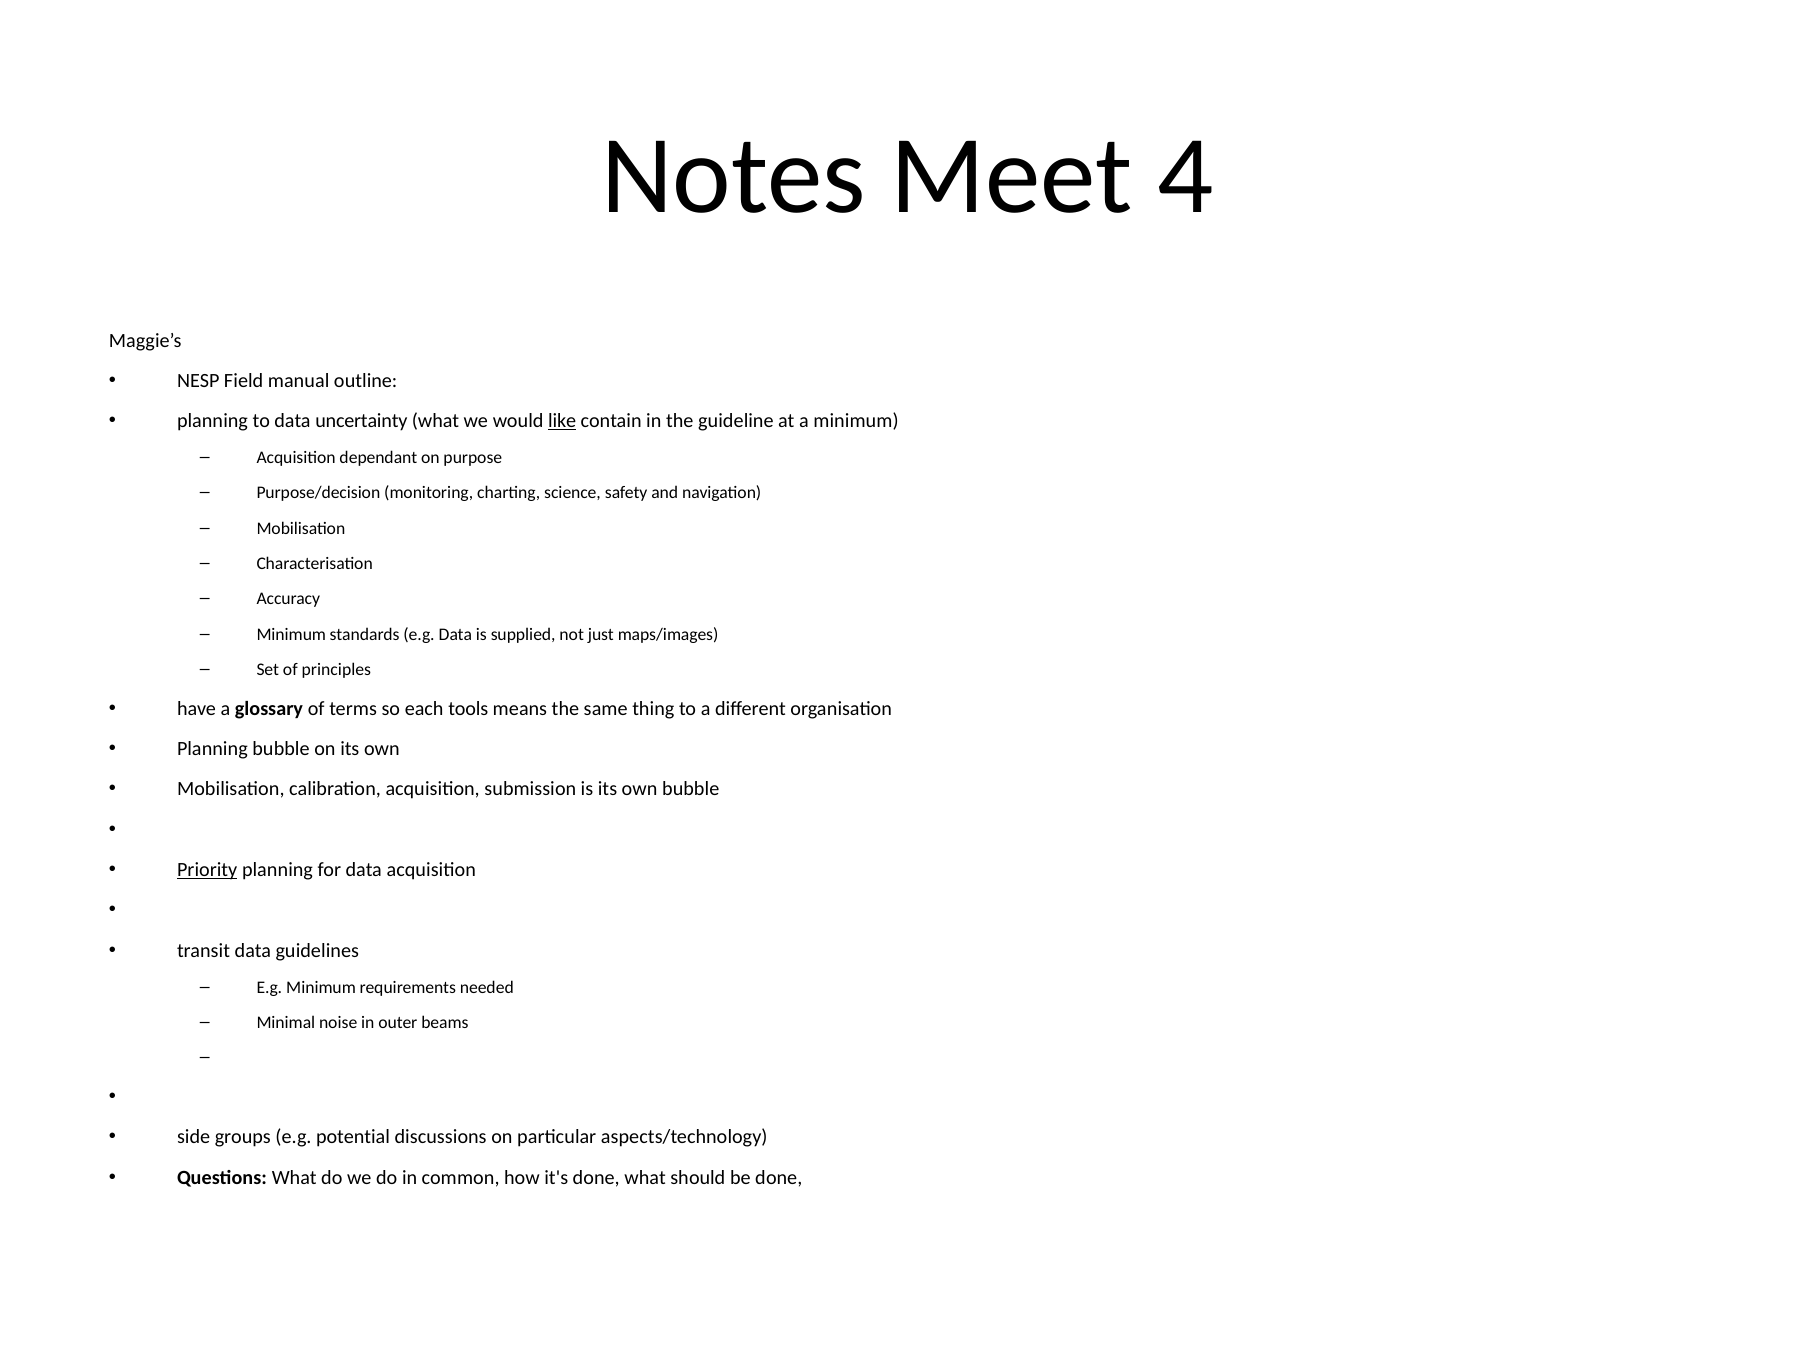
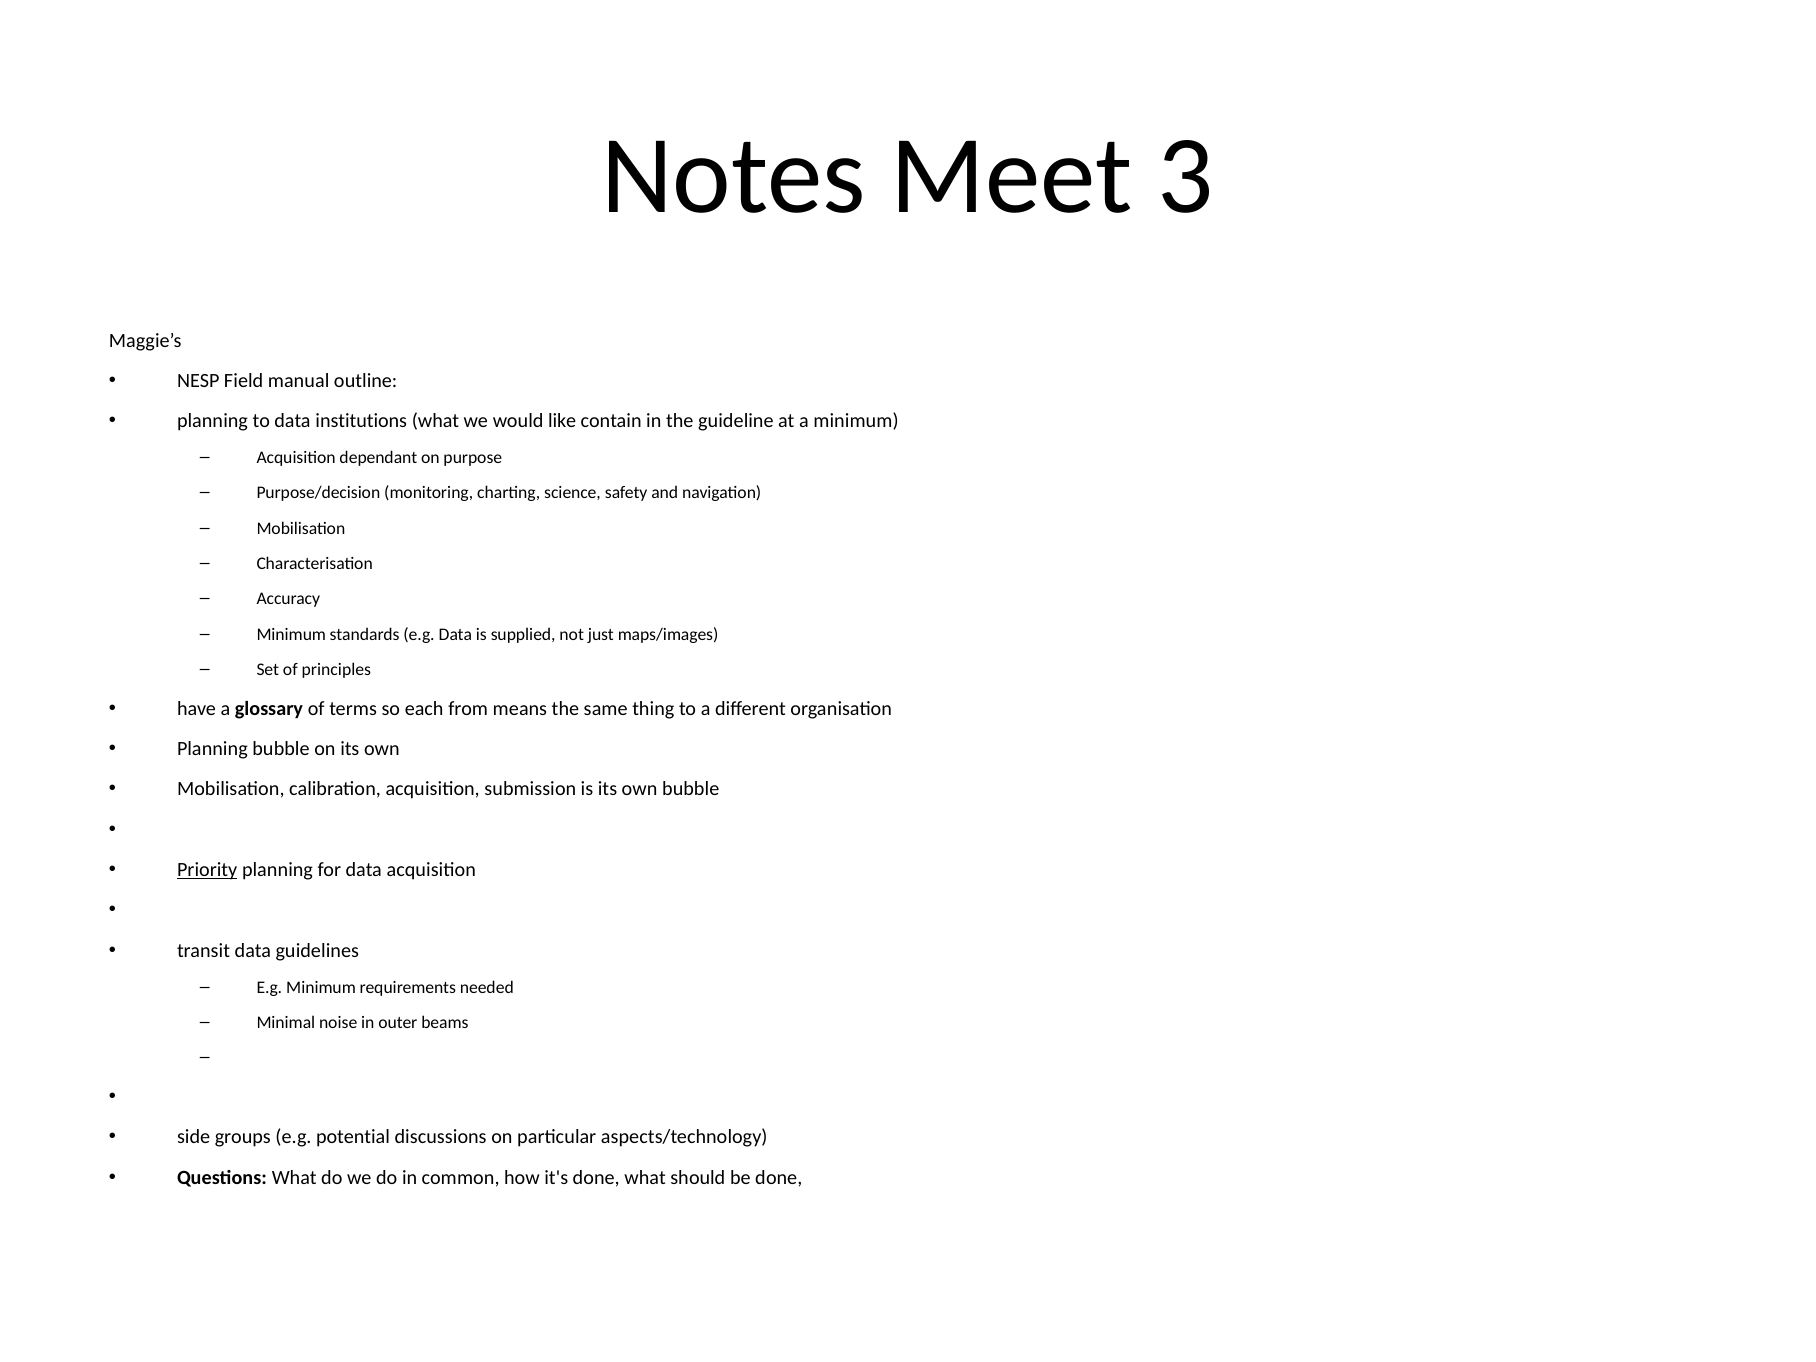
4: 4 -> 3
uncertainty: uncertainty -> institutions
like underline: present -> none
tools: tools -> from
